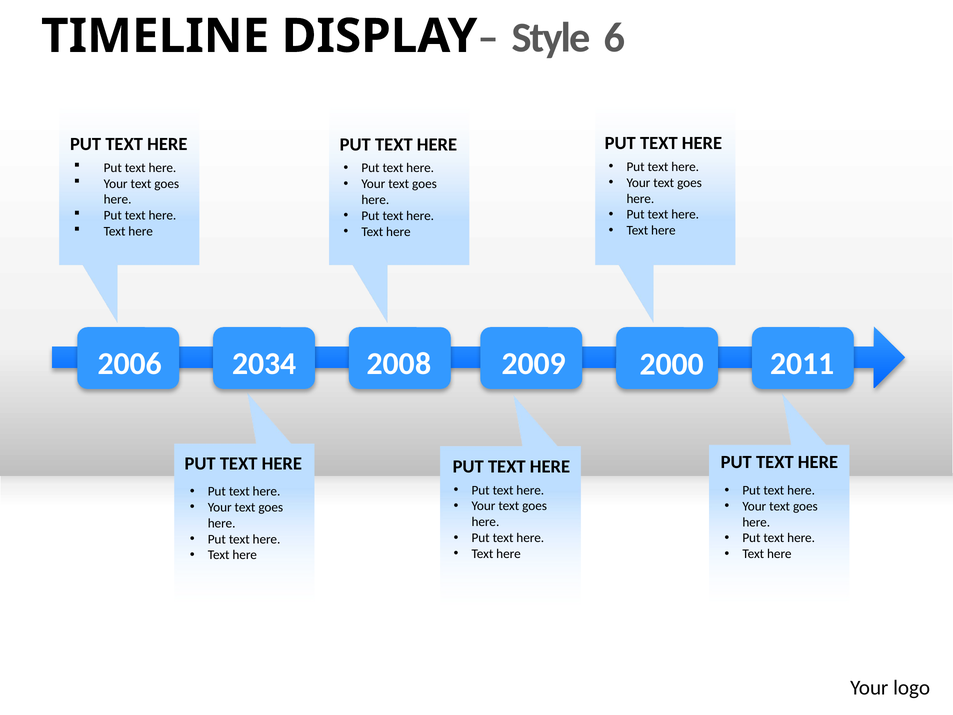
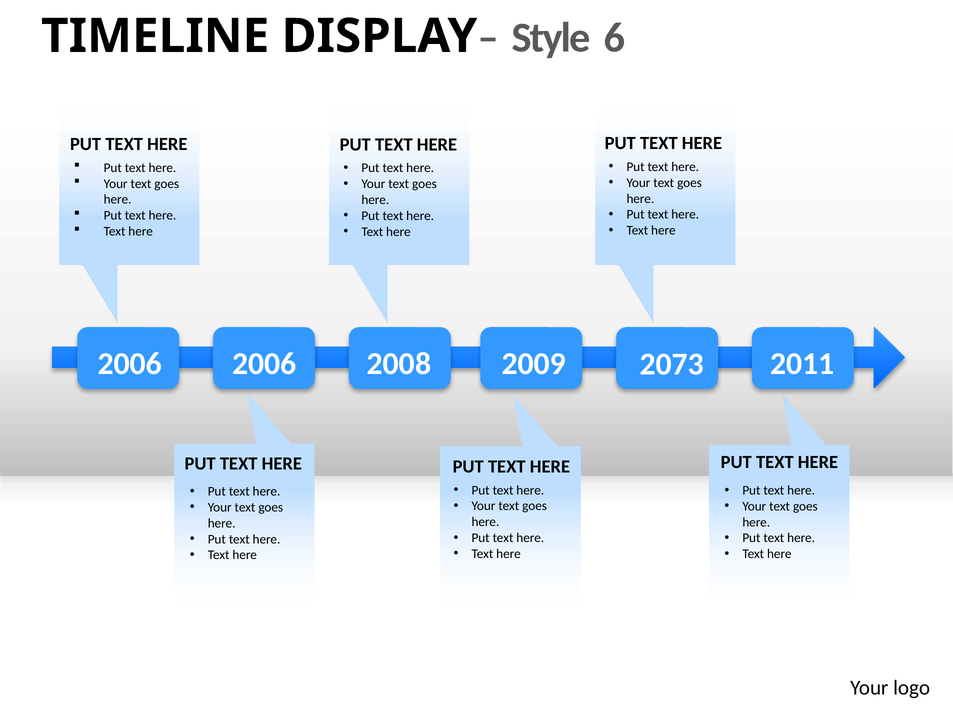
2006 2034: 2034 -> 2006
2000: 2000 -> 2073
